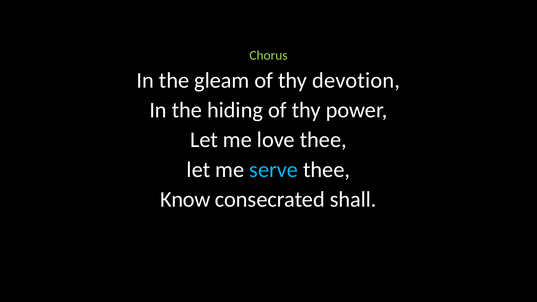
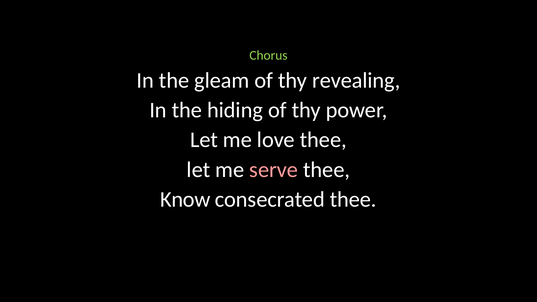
devotion: devotion -> revealing
serve colour: light blue -> pink
consecrated shall: shall -> thee
